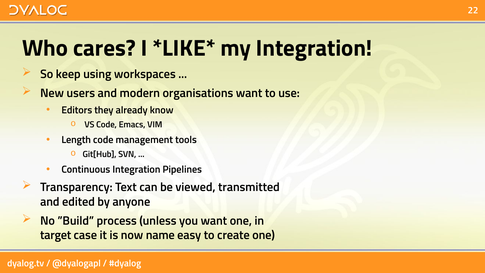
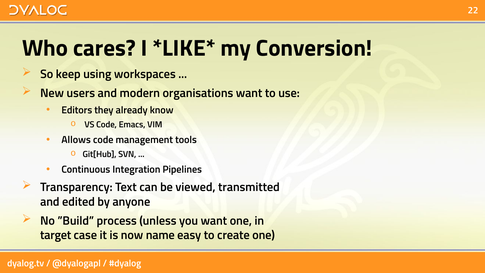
my Integration: Integration -> Conversion
Length: Length -> Allows
